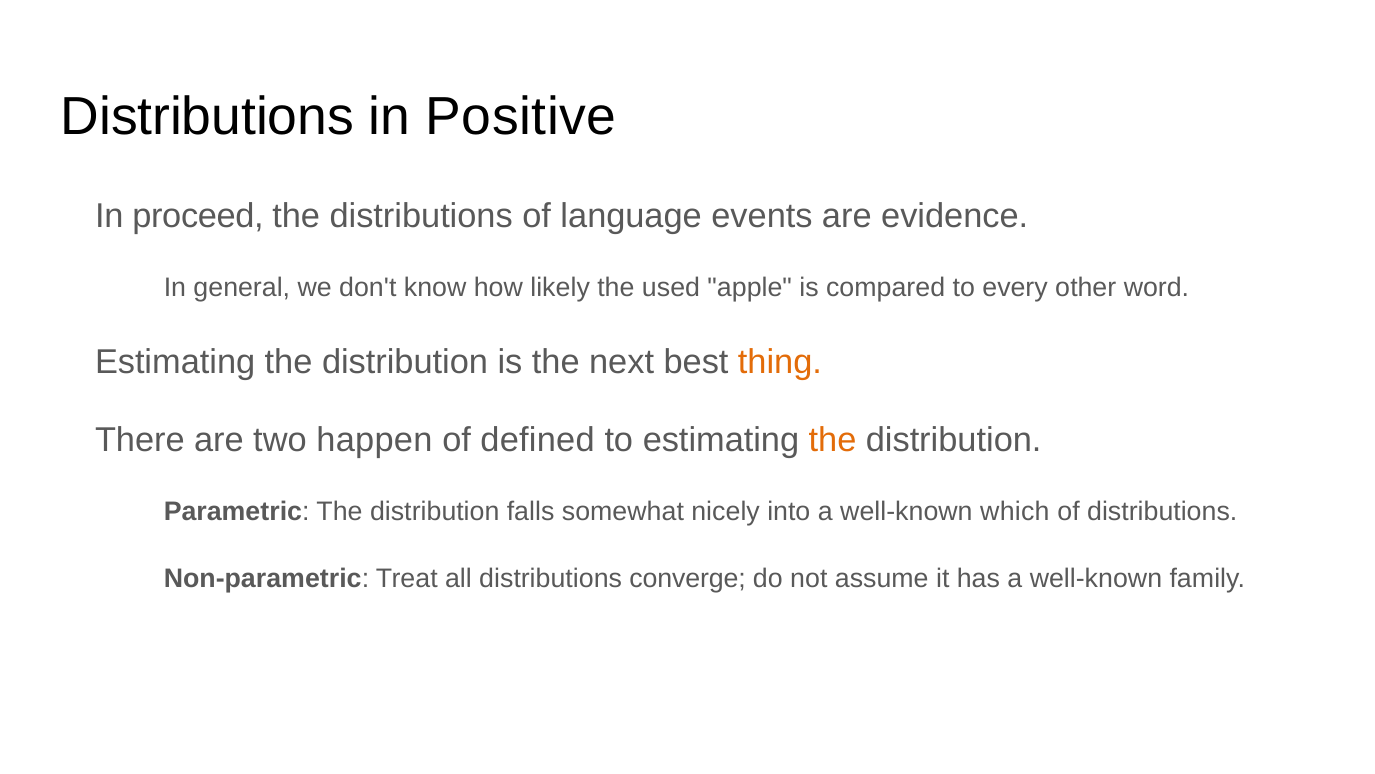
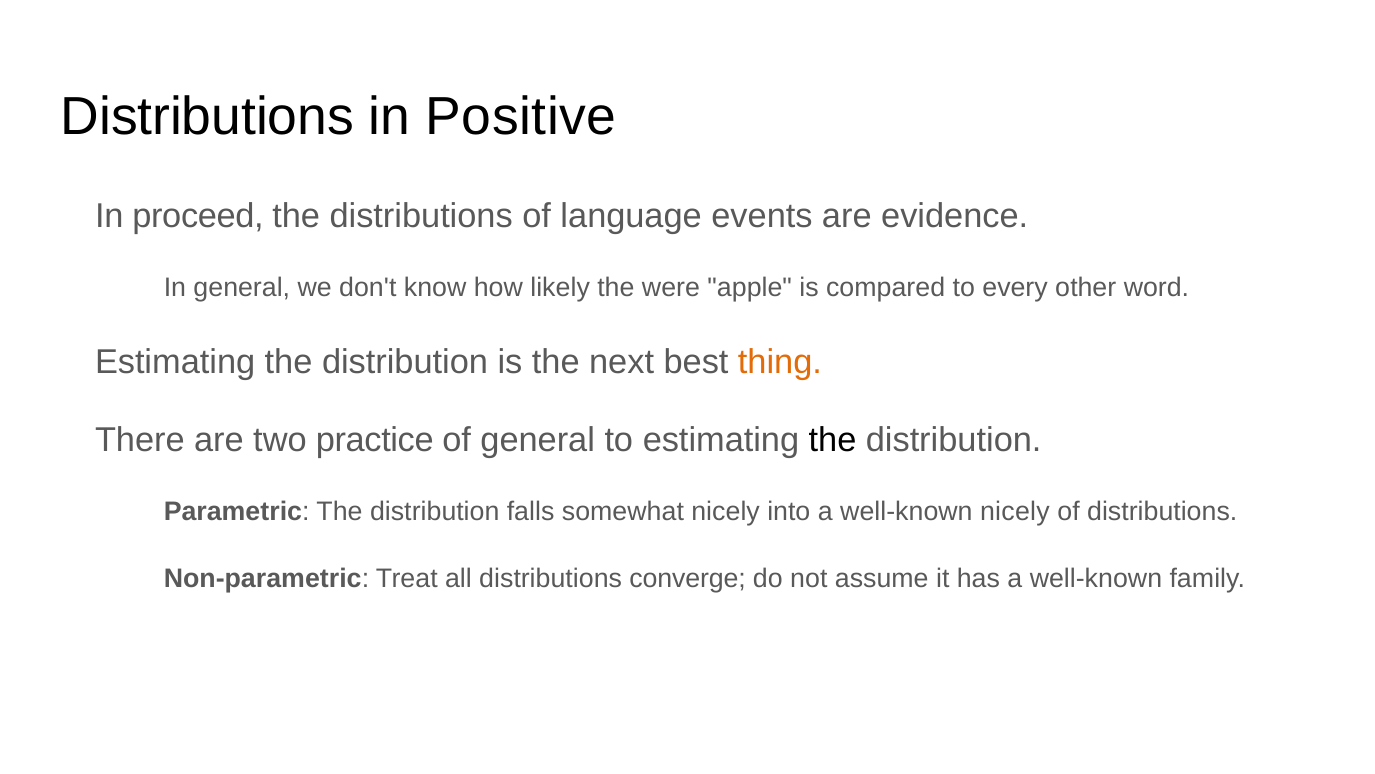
used: used -> were
happen: happen -> practice
of defined: defined -> general
the at (833, 440) colour: orange -> black
well-known which: which -> nicely
